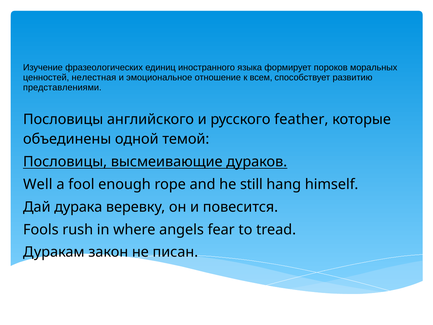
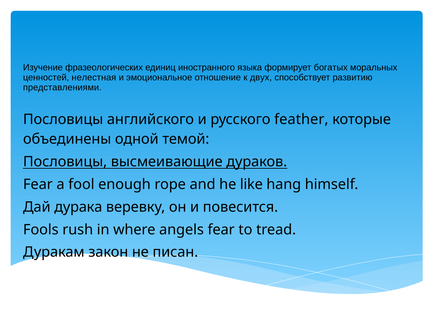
пороков: пороков -> богатых
всем: всем -> двух
Well at (38, 184): Well -> Fear
still: still -> like
